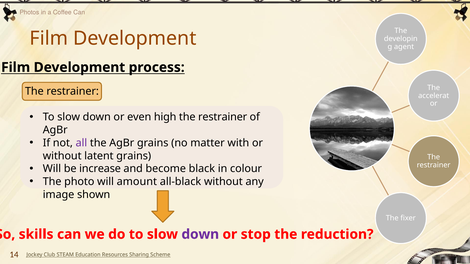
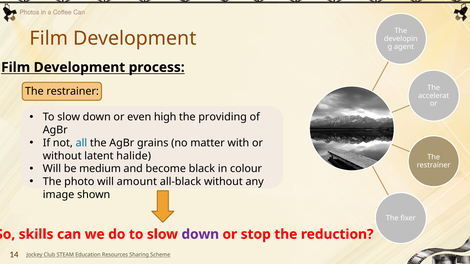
restrainer at (223, 117): restrainer -> providing
all colour: purple -> blue
latent grains: grains -> halide
increase: increase -> medium
